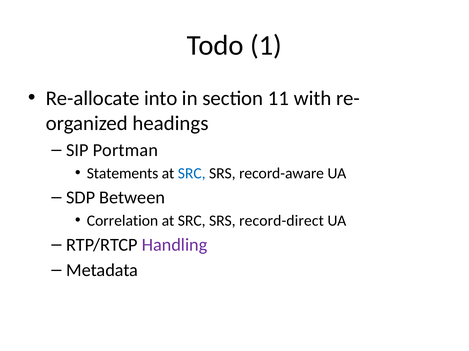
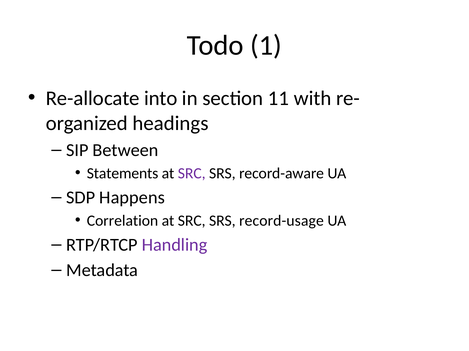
Portman: Portman -> Between
SRC at (192, 174) colour: blue -> purple
Between: Between -> Happens
record-direct: record-direct -> record-usage
